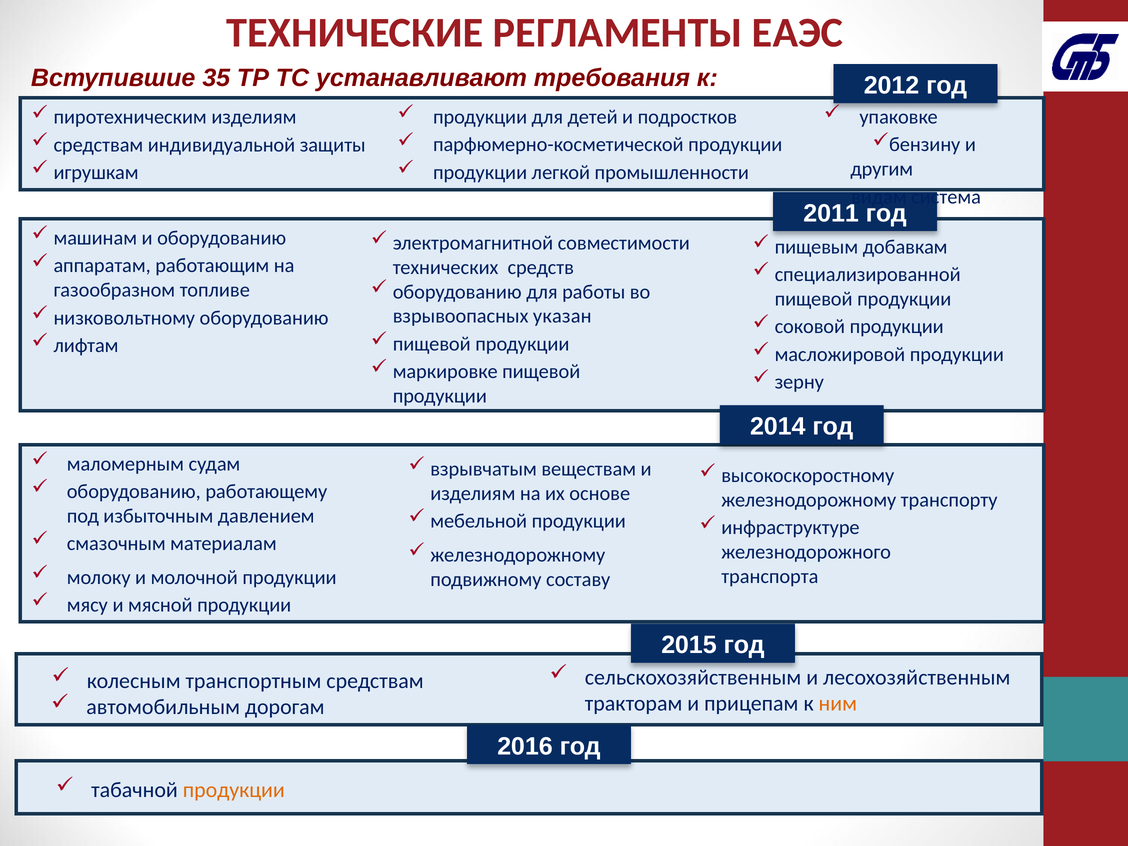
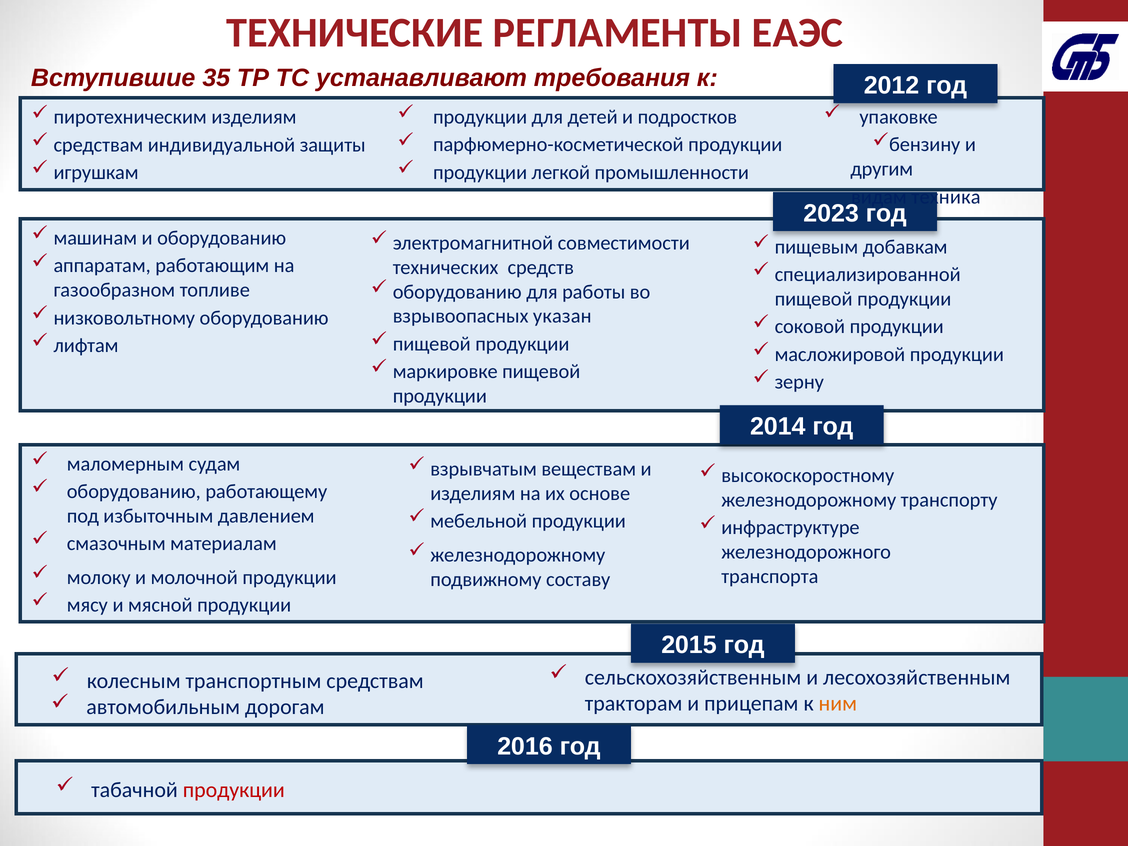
система: система -> техника
2011: 2011 -> 2023
продукции at (234, 790) colour: orange -> red
